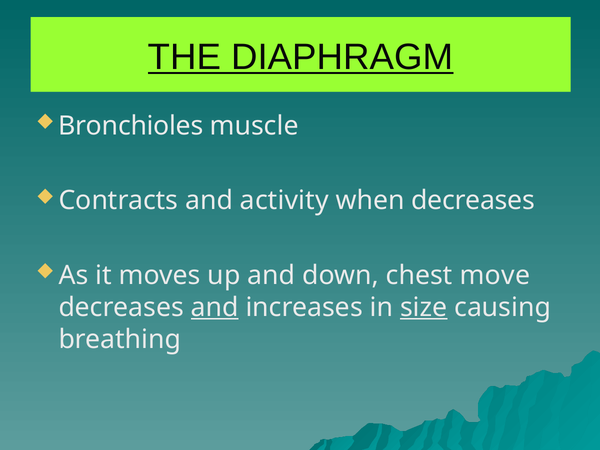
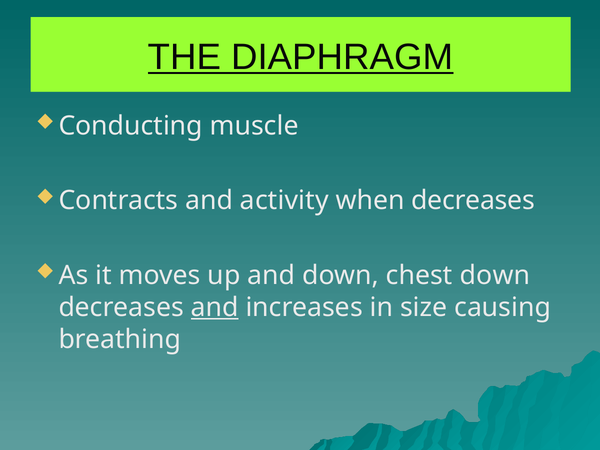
Bronchioles: Bronchioles -> Conducting
chest move: move -> down
size underline: present -> none
